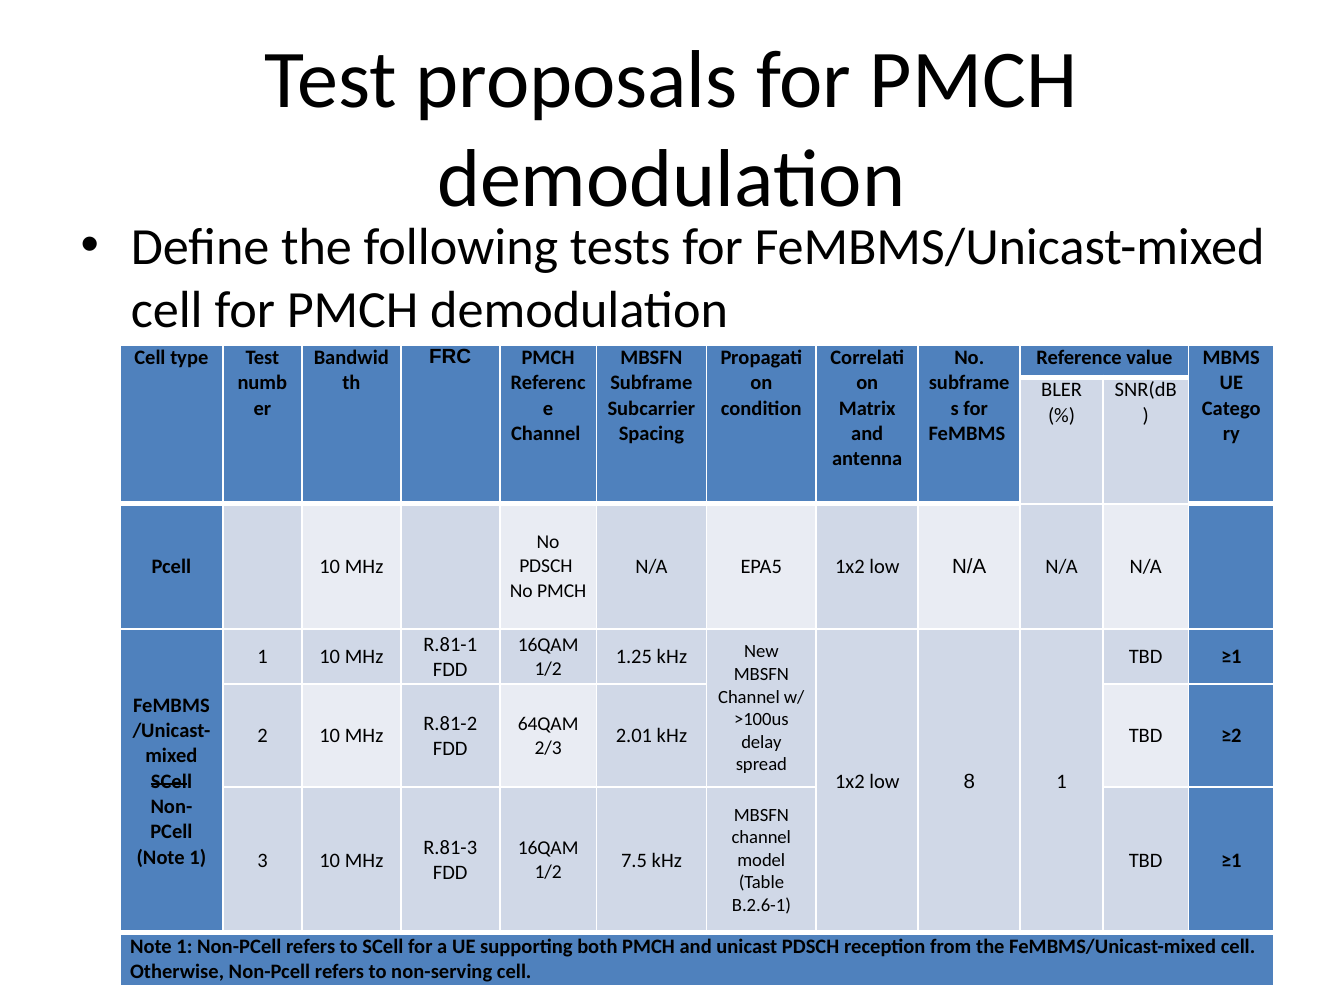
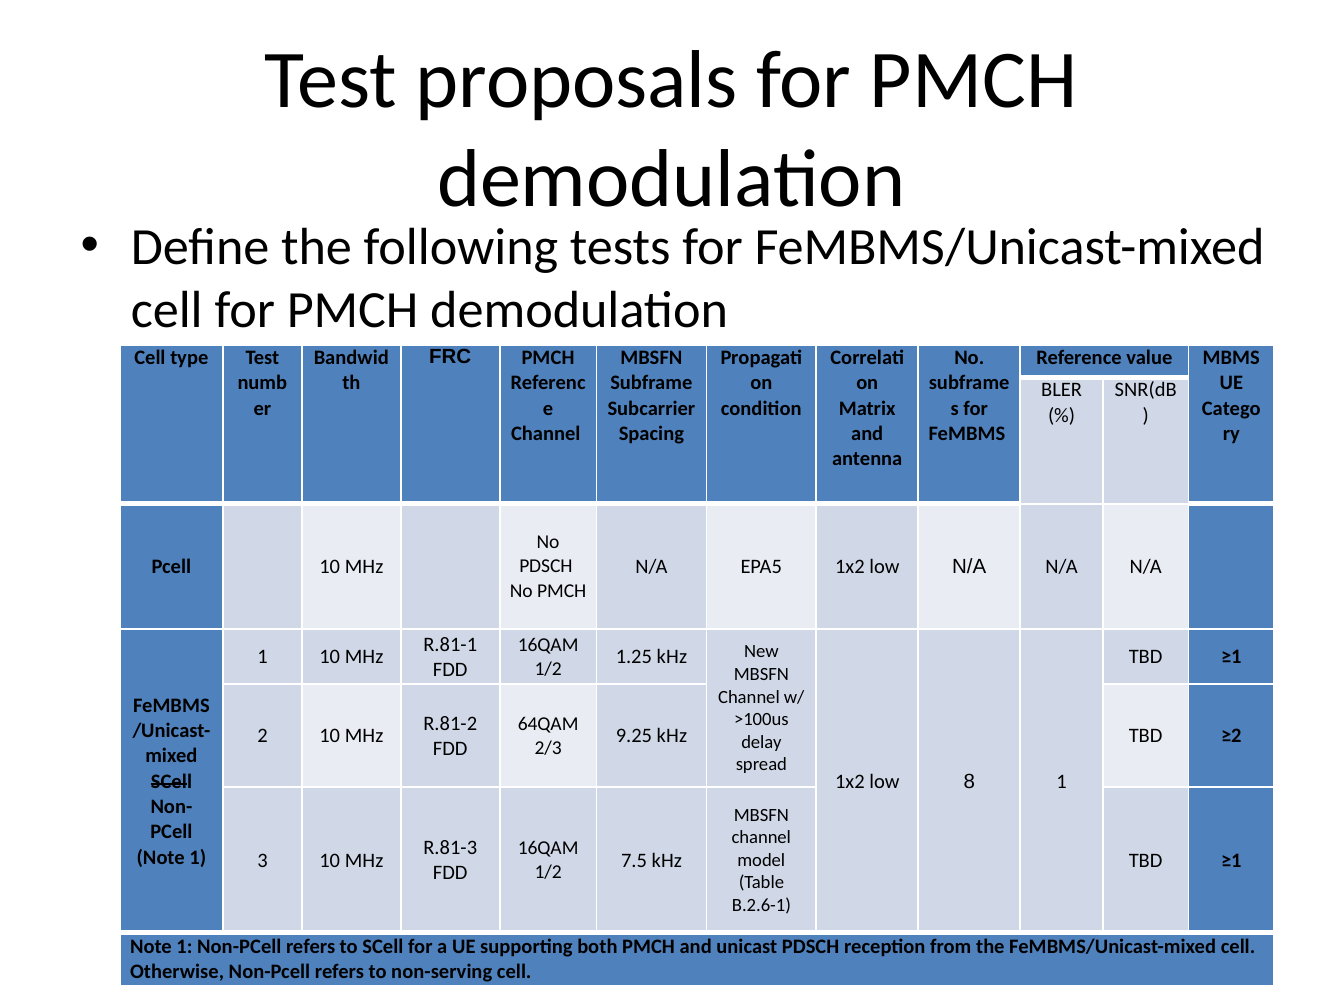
2.01: 2.01 -> 9.25
